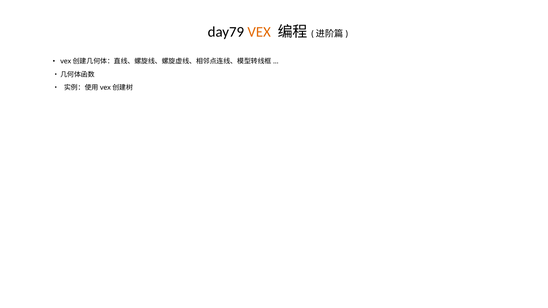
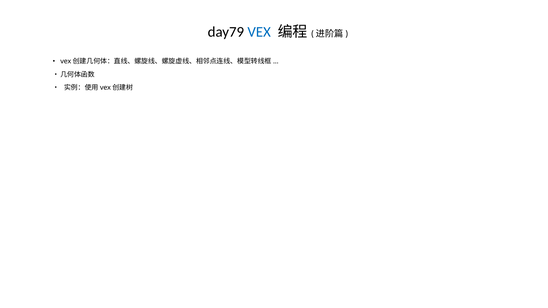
VEX colour: orange -> blue
